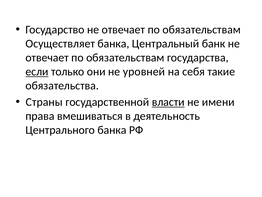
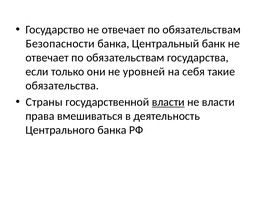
Осуществляет: Осуществляет -> Безопасности
если underline: present -> none
не имени: имени -> власти
